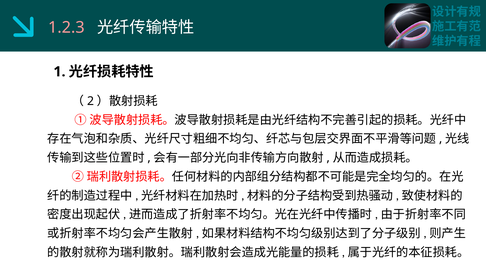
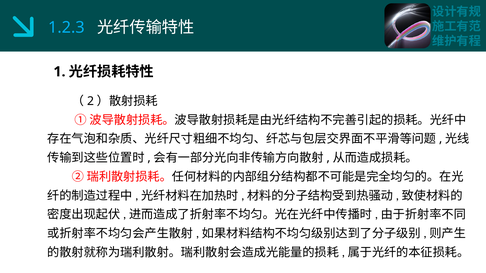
1.2.3 colour: pink -> light blue
